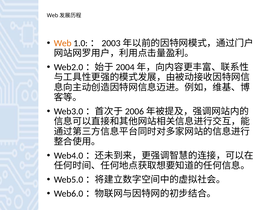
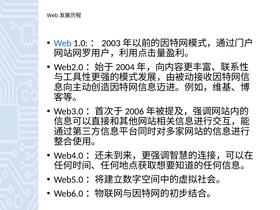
Web colour: orange -> blue
